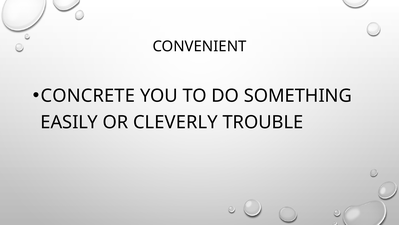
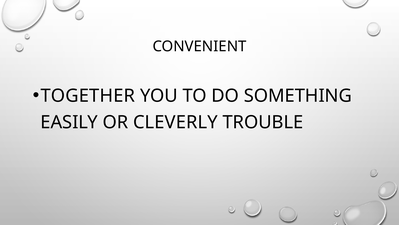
CONCRETE: CONCRETE -> TOGETHER
